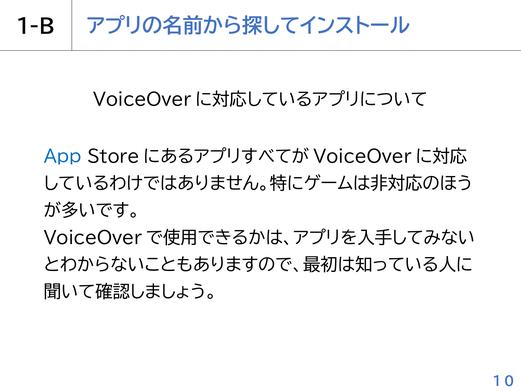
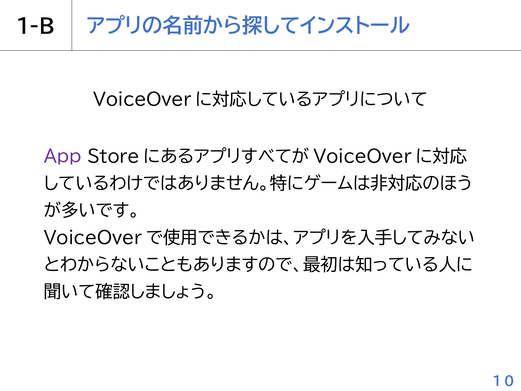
App colour: blue -> purple
